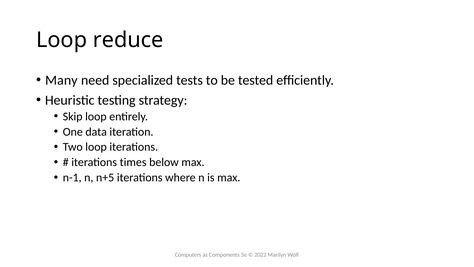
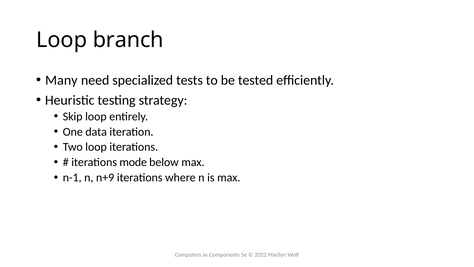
reduce: reduce -> branch
times: times -> mode
n+5: n+5 -> n+9
